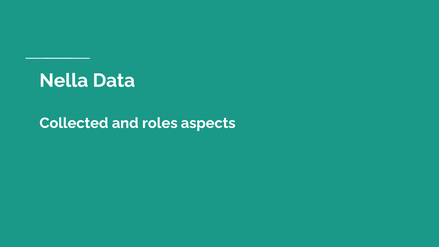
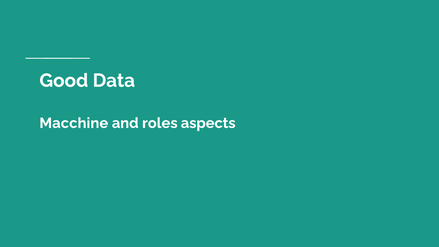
Nella: Nella -> Good
Collected: Collected -> Macchine
